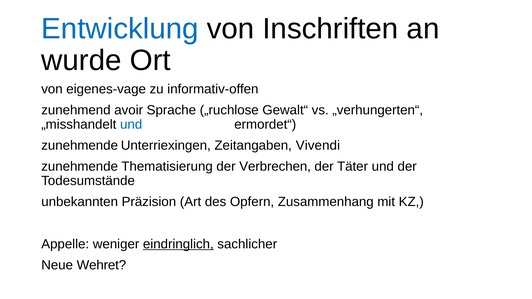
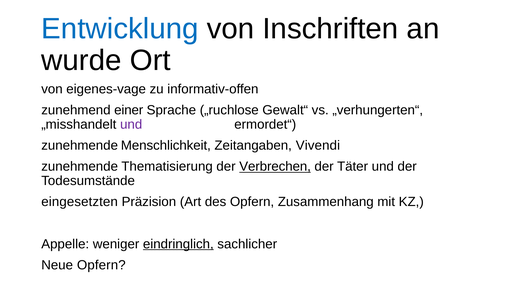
avoir: avoir -> einer
und at (131, 125) colour: blue -> purple
Unterriexingen: Unterriexingen -> Menschlichkeit
Verbrechen underline: none -> present
unbekannten: unbekannten -> eingesetzten
Neue Wehret: Wehret -> Opfern
